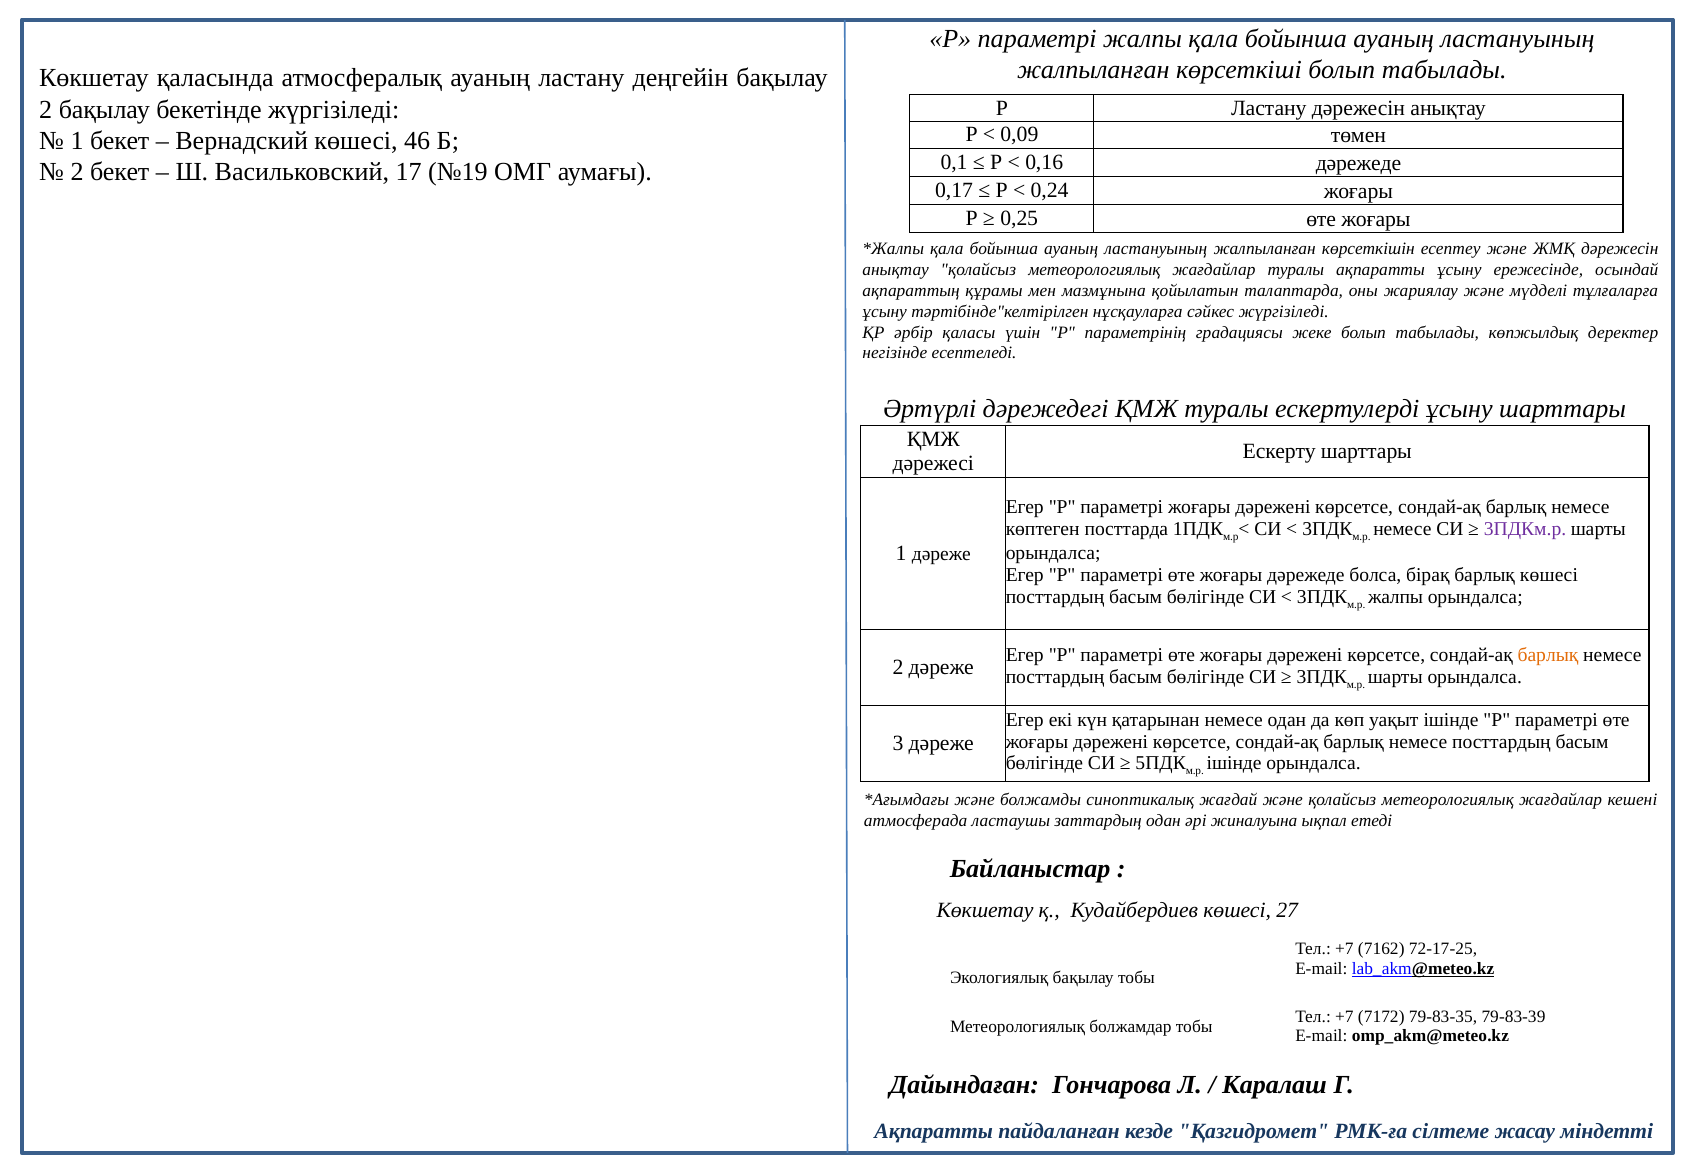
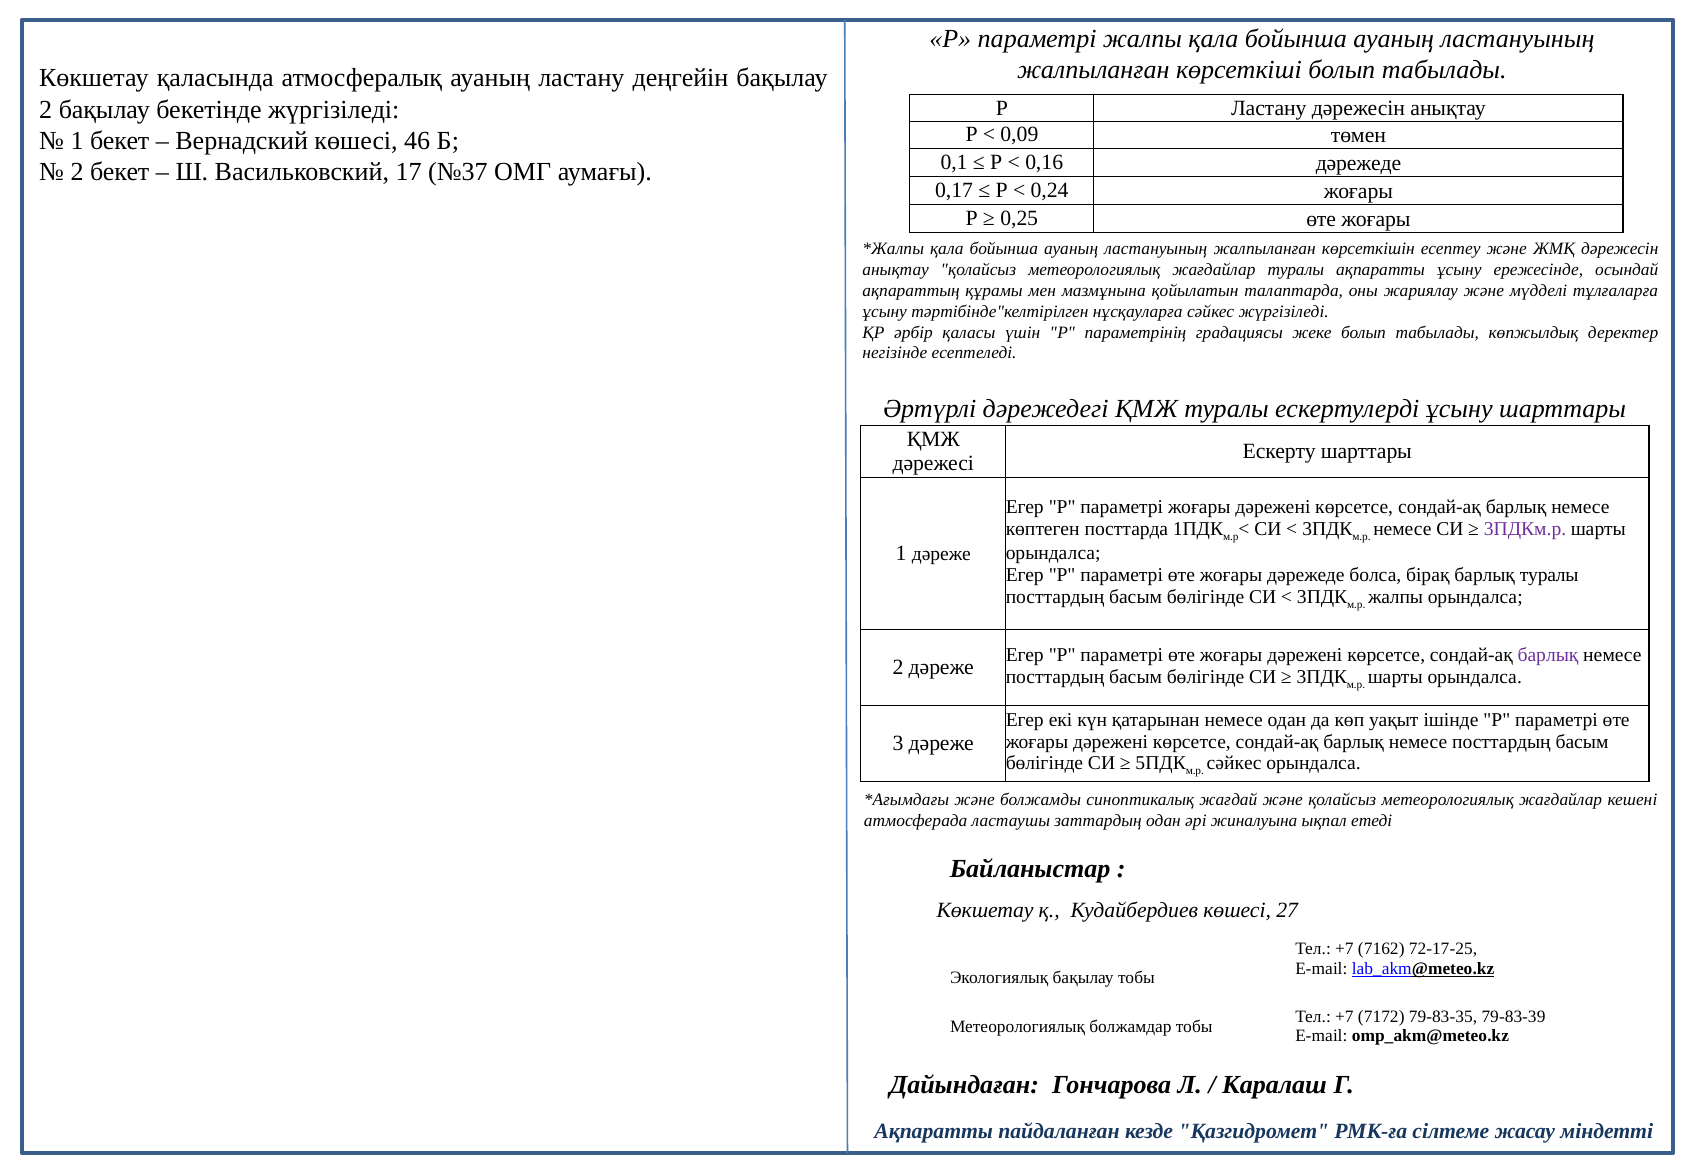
№19: №19 -> №37
барлық көшесі: көшесі -> туралы
барлық at (1548, 655) colour: orange -> purple
ішінде at (1234, 764): ішінде -> сәйкес
